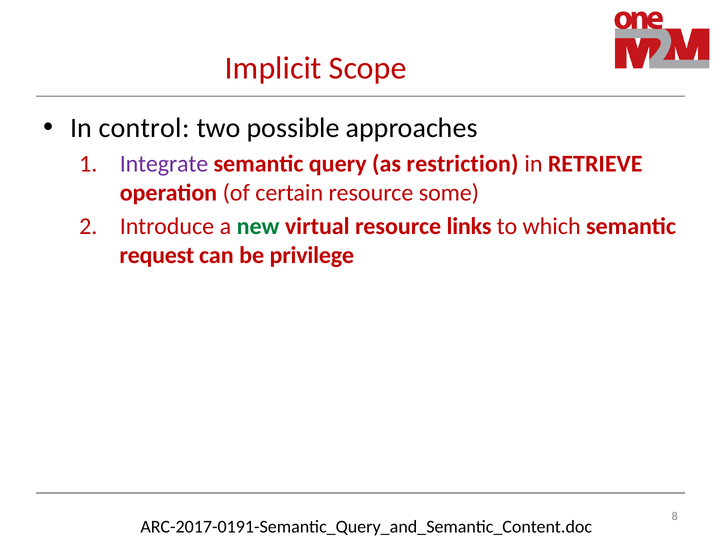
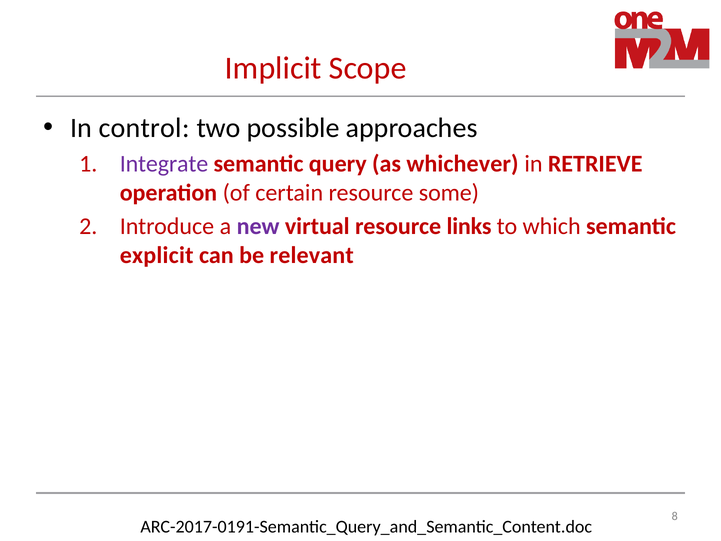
restriction: restriction -> whichever
new colour: green -> purple
request: request -> explicit
privilege: privilege -> relevant
